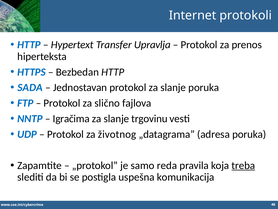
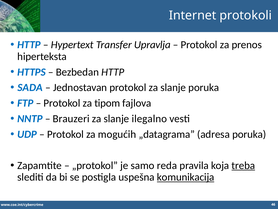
slično: slično -> tipom
Igračima: Igračima -> Brauzeri
trgovinu: trgovinu -> ilegalno
životnog: životnog -> mogućih
komunikacija underline: none -> present
